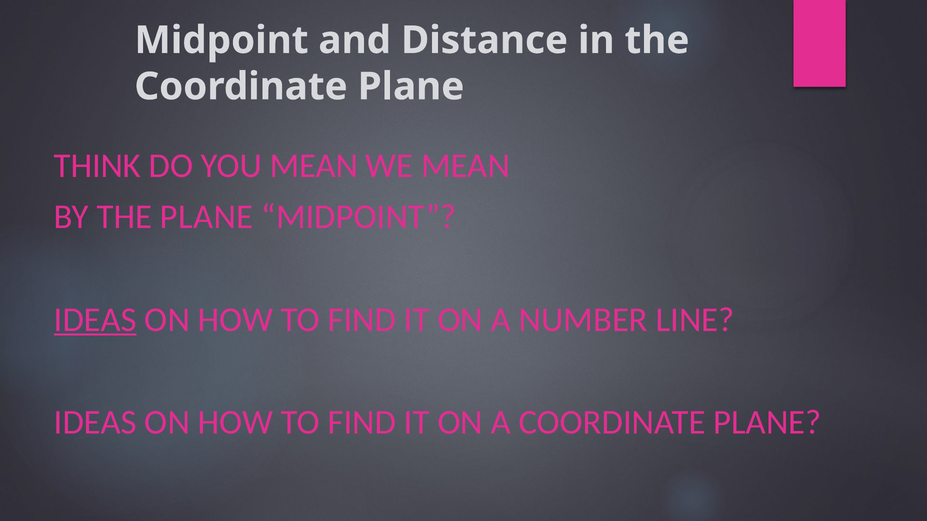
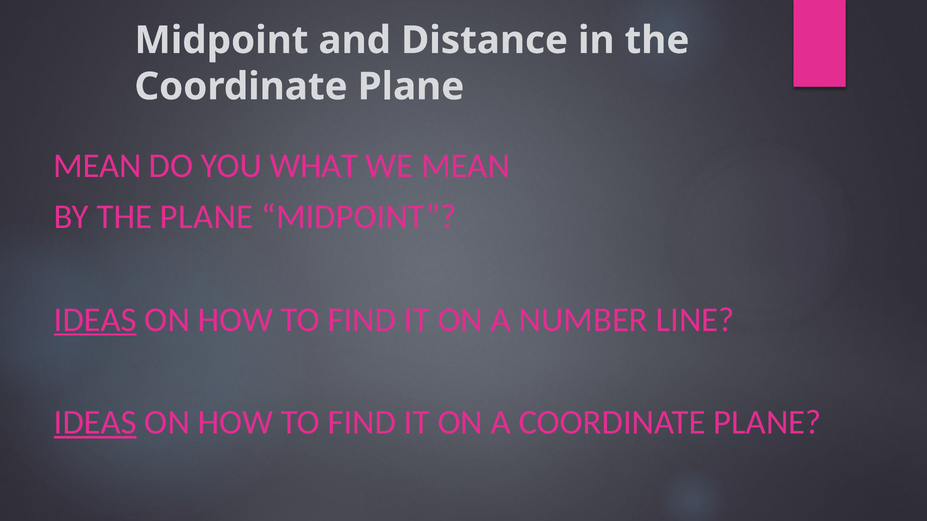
THINK at (97, 166): THINK -> MEAN
YOU MEAN: MEAN -> WHAT
IDEAS at (95, 423) underline: none -> present
